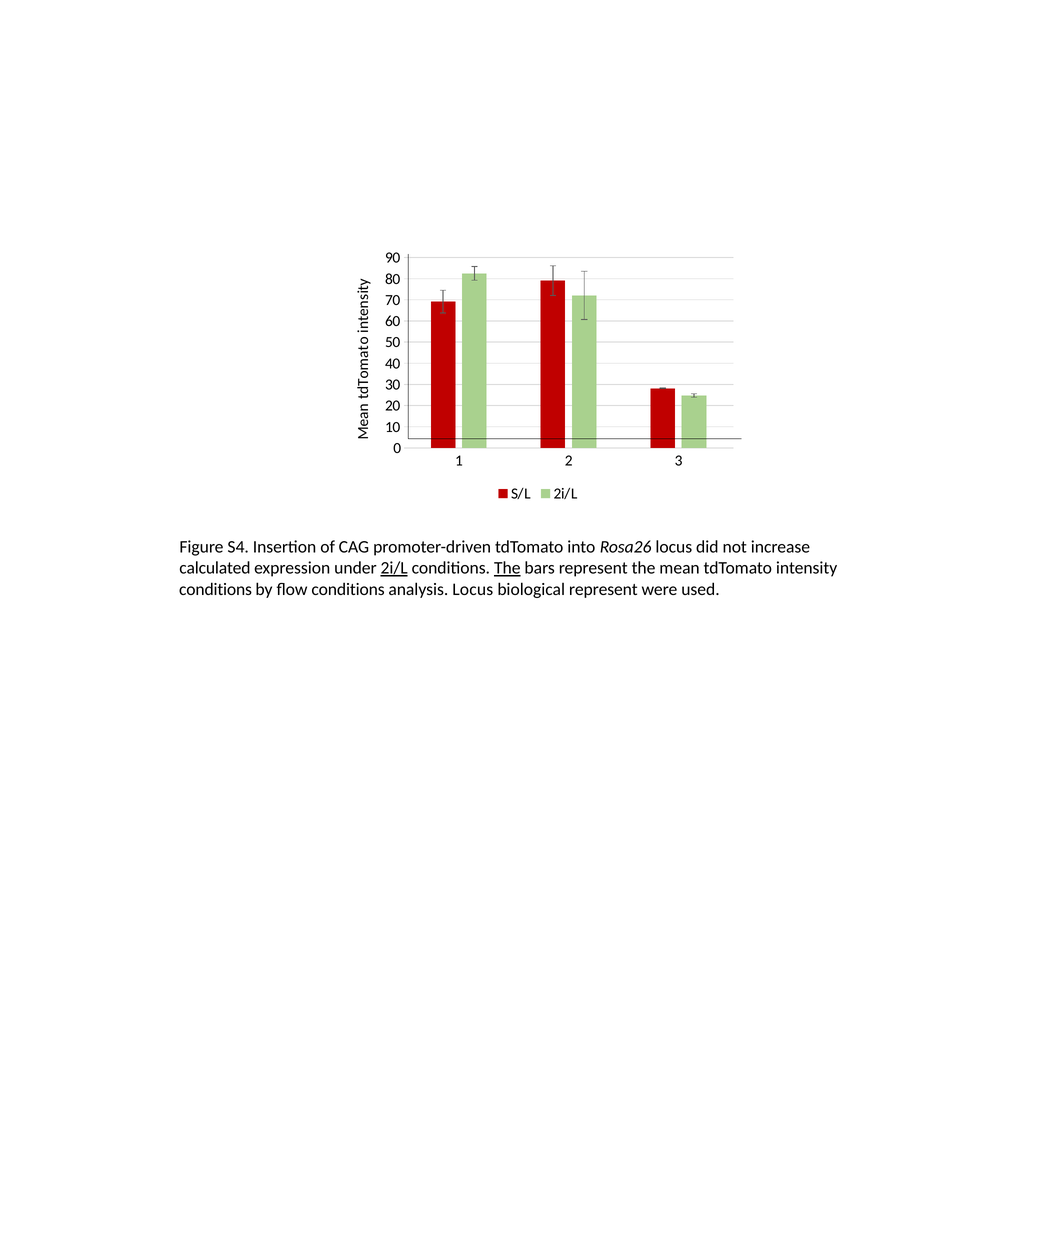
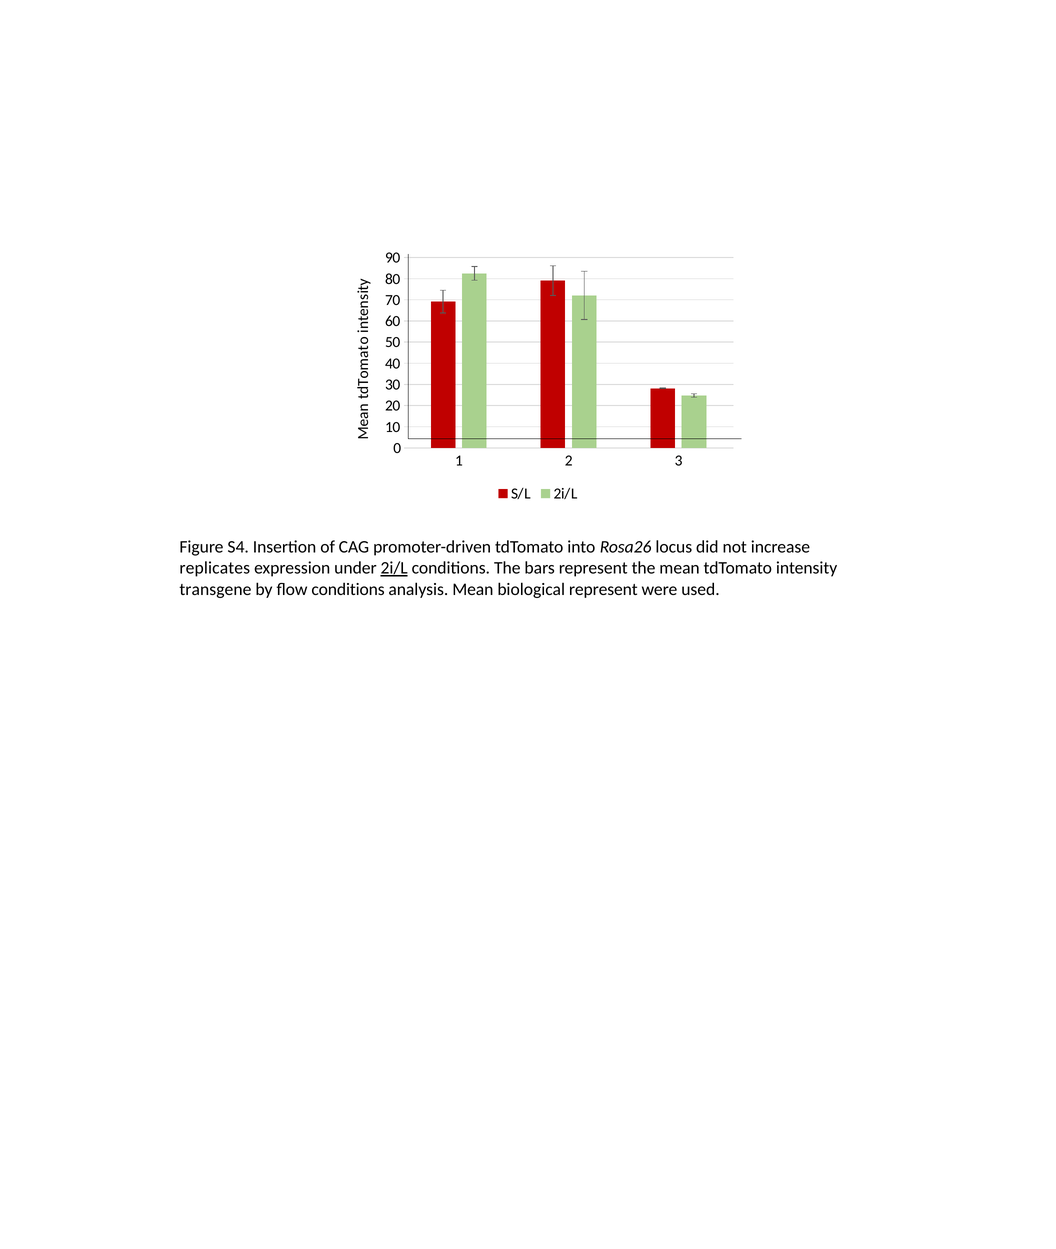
calculated: calculated -> replicates
The at (507, 568) underline: present -> none
conditions at (216, 589): conditions -> transgene
analysis Locus: Locus -> Mean
